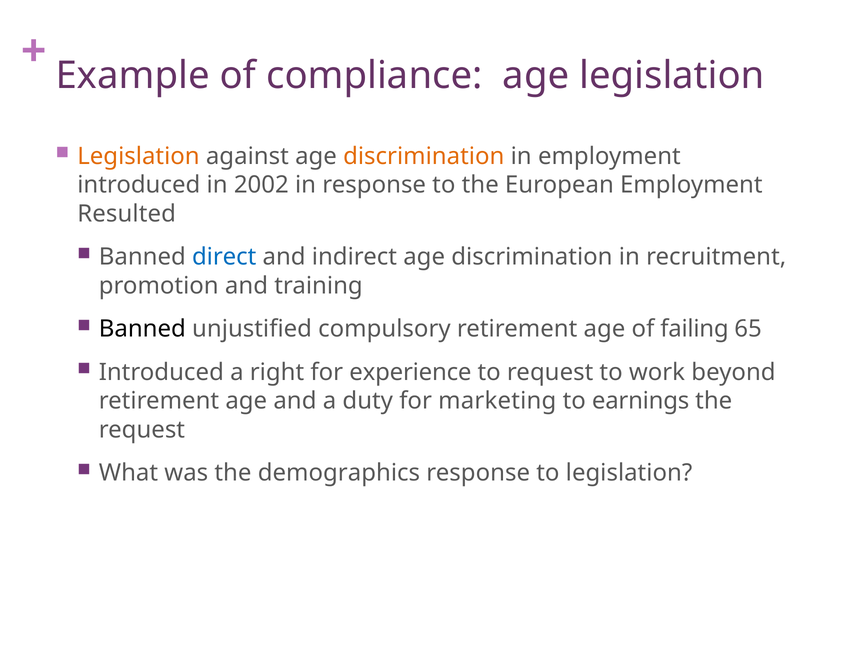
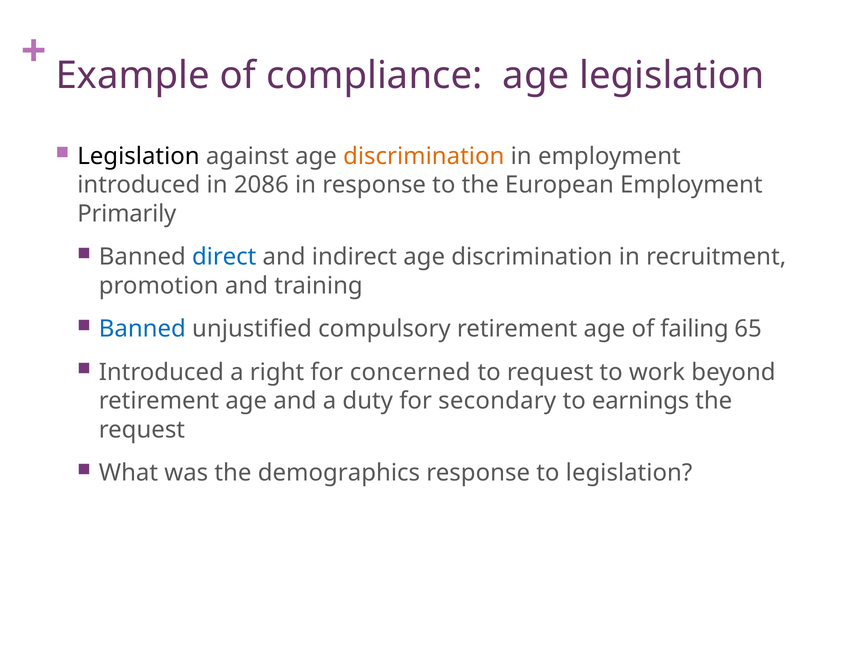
Legislation at (138, 156) colour: orange -> black
2002: 2002 -> 2086
Resulted: Resulted -> Primarily
Banned at (142, 329) colour: black -> blue
experience: experience -> concerned
marketing: marketing -> secondary
